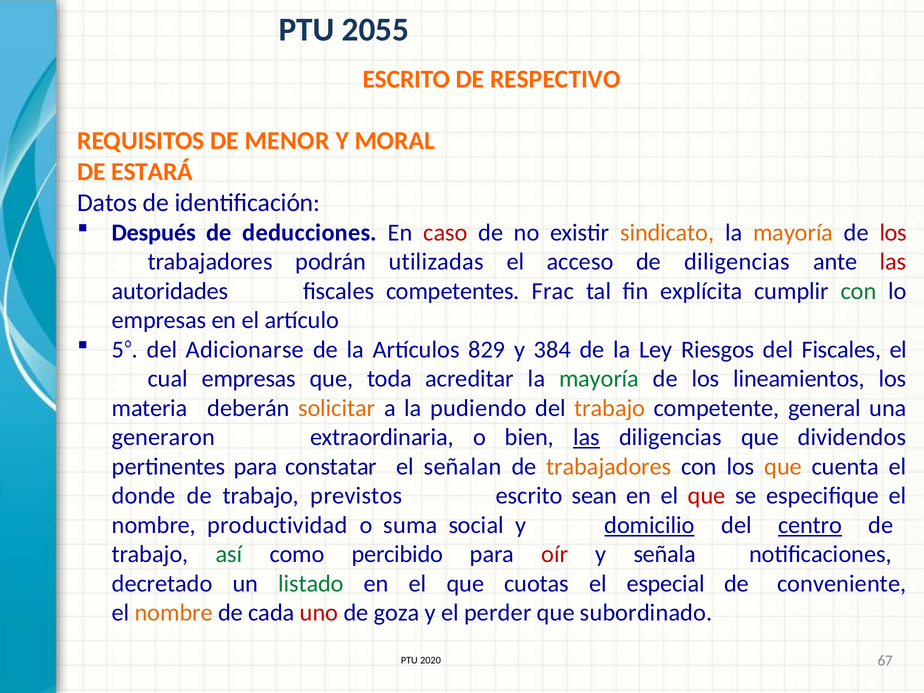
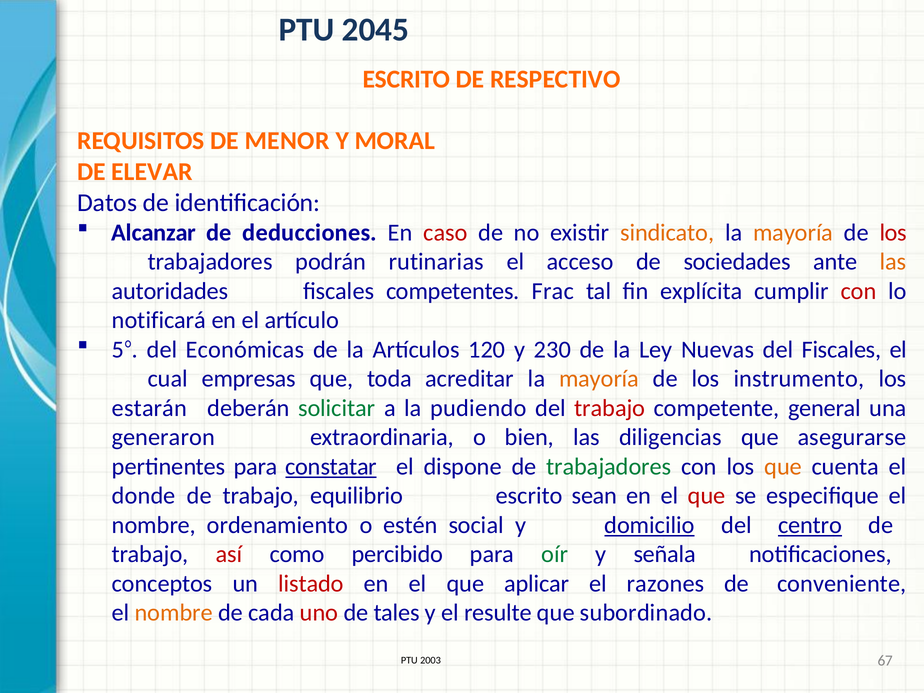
2055: 2055 -> 2045
ESTARÁ: ESTARÁ -> ELEVAR
Después: Después -> Alcanzar
utilizadas: utilizadas -> rutinarias
de diligencias: diligencias -> sociedades
las at (893, 262) colour: red -> orange
con at (859, 291) colour: green -> red
empresas at (159, 320): empresas -> notificará
Adicionarse: Adicionarse -> Económicas
829: 829 -> 120
384: 384 -> 230
Riesgos: Riesgos -> Nuevas
mayoría at (599, 379) colour: green -> orange
lineamientos: lineamientos -> instrumento
materia: materia -> estarán
solicitar colour: orange -> green
trabajo at (610, 408) colour: orange -> red
las at (587, 437) underline: present -> none
dividendos: dividendos -> asegurarse
constatar underline: none -> present
señalan: señalan -> dispone
trabajadores at (609, 467) colour: orange -> green
previstos: previstos -> equilibrio
productividad: productividad -> ordenamiento
suma: suma -> estén
así colour: green -> red
oír colour: red -> green
decretado: decretado -> conceptos
listado colour: green -> red
cuotas: cuotas -> aplicar
especial: especial -> razones
goza: goza -> tales
perder: perder -> resulte
2020: 2020 -> 2003
